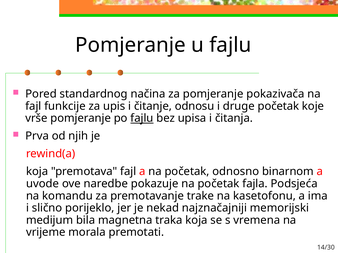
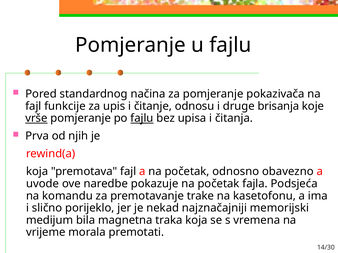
druge početak: početak -> brisanja
vrše underline: none -> present
binarnom: binarnom -> obavezno
